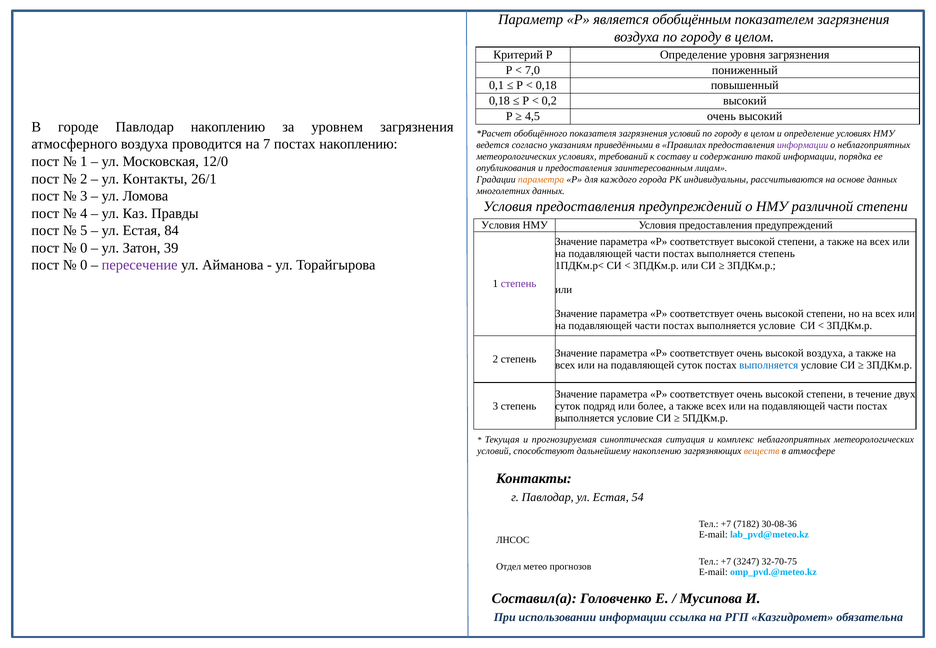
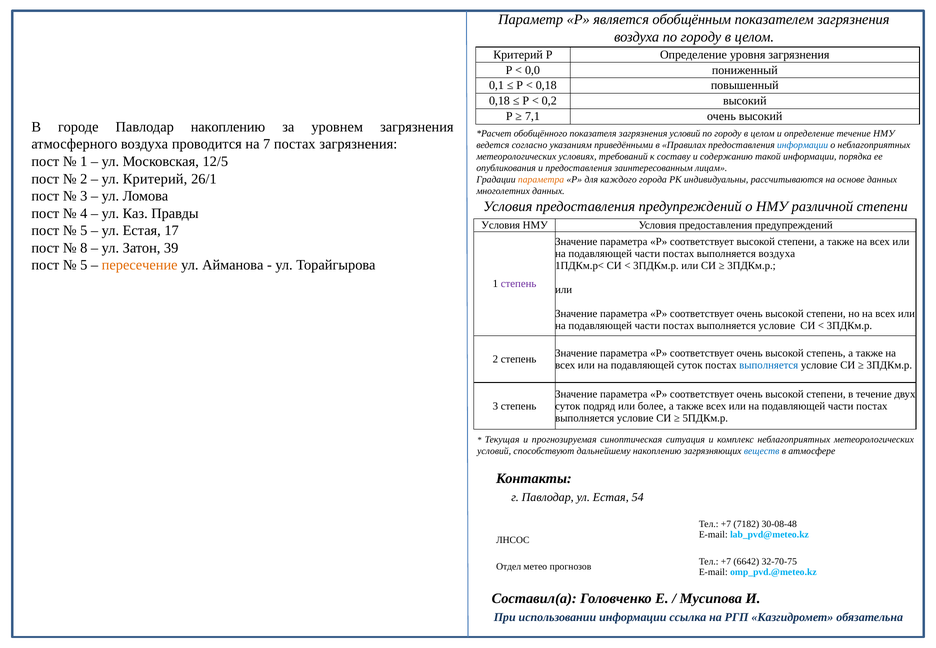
7,0: 7,0 -> 0,0
4,5: 4,5 -> 7,1
определение условиях: условиях -> течение
постах накоплению: накоплению -> загрязнения
информации at (803, 145) colour: purple -> blue
12/0: 12/0 -> 12/5
ул Контакты: Контакты -> Критерий
84: 84 -> 17
0 at (84, 248): 0 -> 8
выполняется степень: степень -> воздуха
0 at (84, 265): 0 -> 5
пересечение colour: purple -> orange
высокой воздуха: воздуха -> степень
веществ colour: orange -> blue
30-08-36: 30-08-36 -> 30-08-48
3247: 3247 -> 6642
